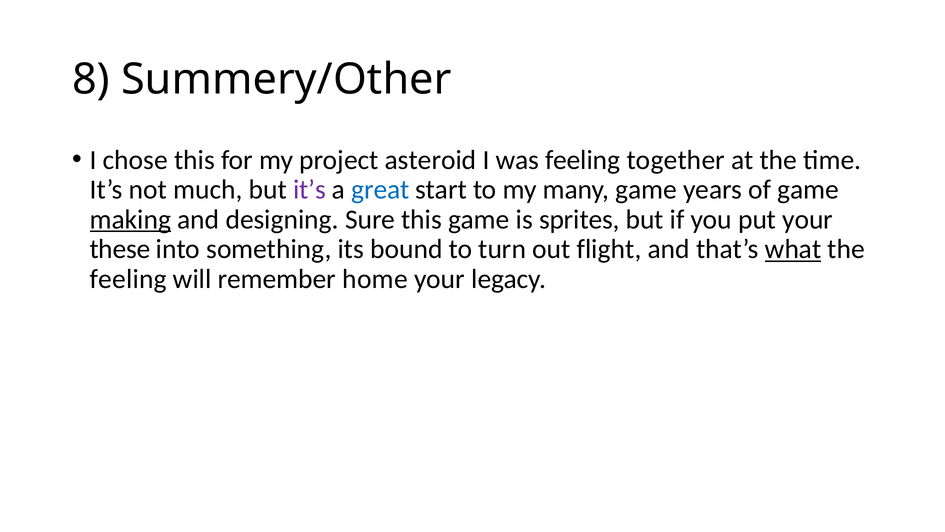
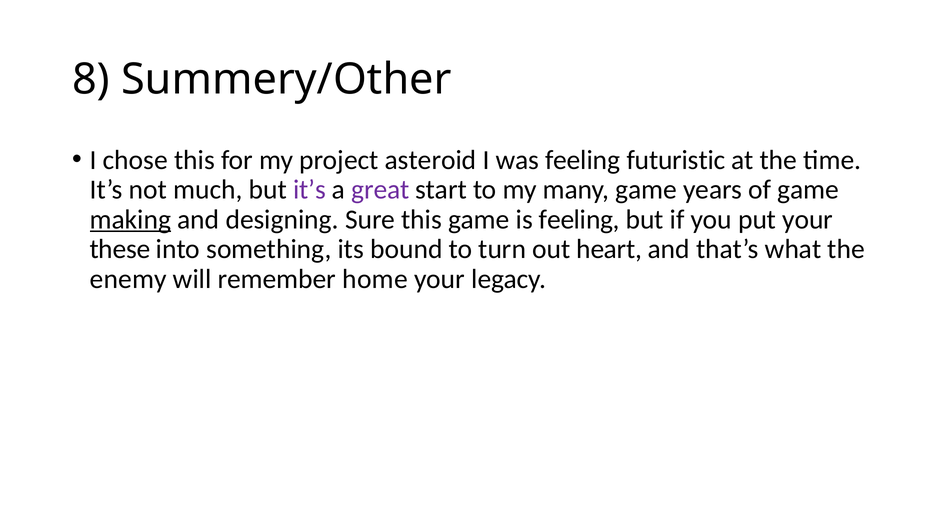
together: together -> futuristic
great colour: blue -> purple
is sprites: sprites -> feeling
flight: flight -> heart
what underline: present -> none
feeling at (128, 279): feeling -> enemy
